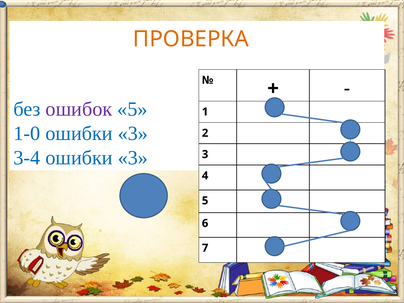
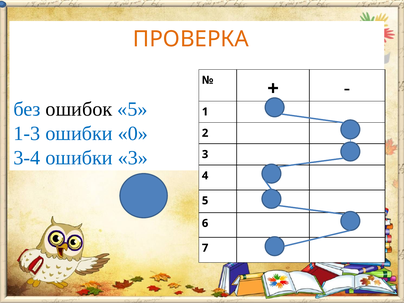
ошибок colour: purple -> black
1-0: 1-0 -> 1-3
3 at (133, 133): 3 -> 0
